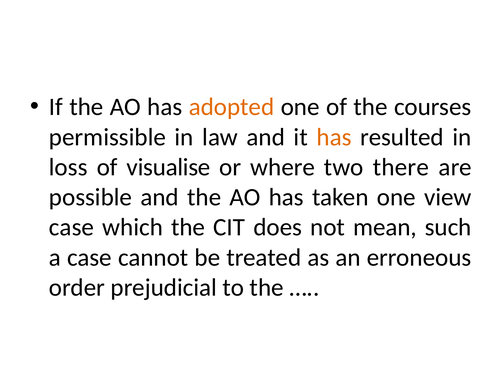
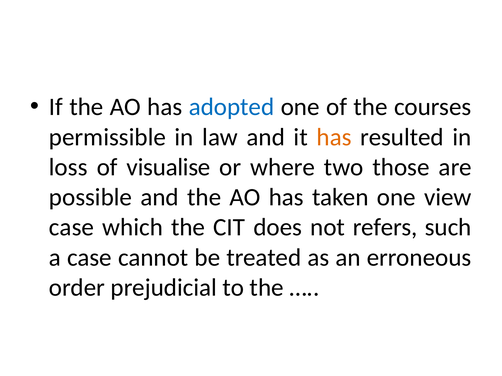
adopted colour: orange -> blue
there: there -> those
mean: mean -> refers
